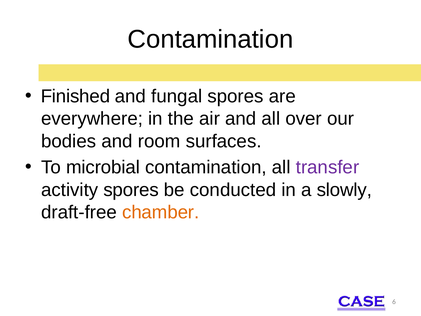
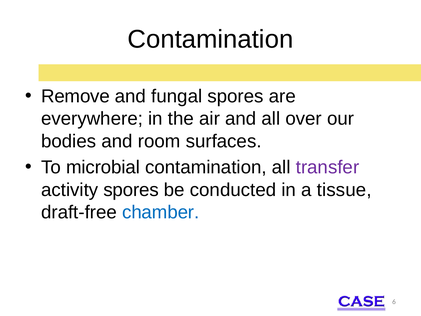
Finished: Finished -> Remove
slowly: slowly -> tissue
chamber colour: orange -> blue
